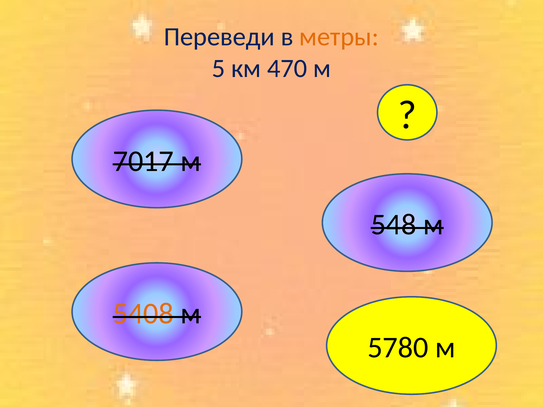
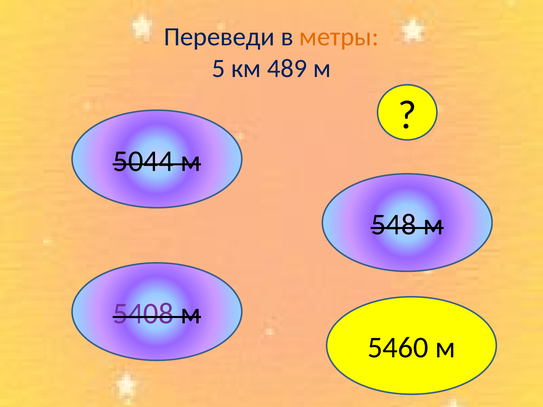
470: 470 -> 489
7017: 7017 -> 5044
5408 colour: orange -> purple
5780: 5780 -> 5460
